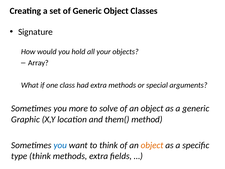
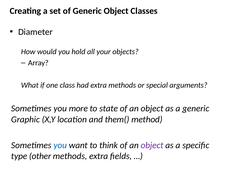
Signature: Signature -> Diameter
solve: solve -> state
object at (152, 145) colour: orange -> purple
type think: think -> other
